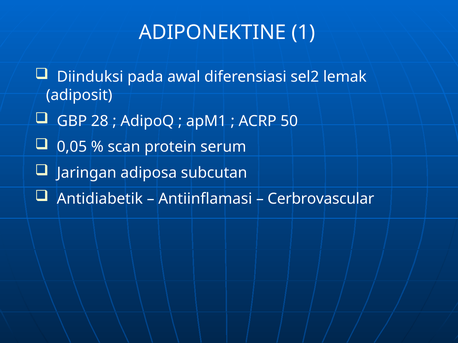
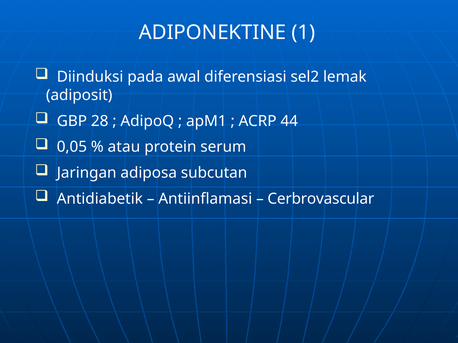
50: 50 -> 44
scan: scan -> atau
